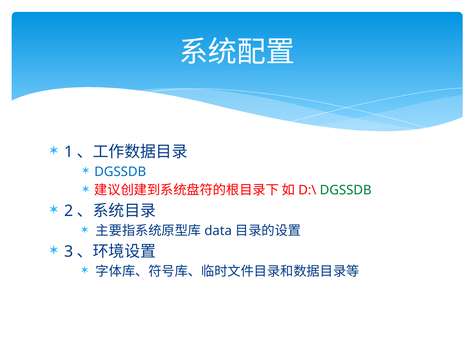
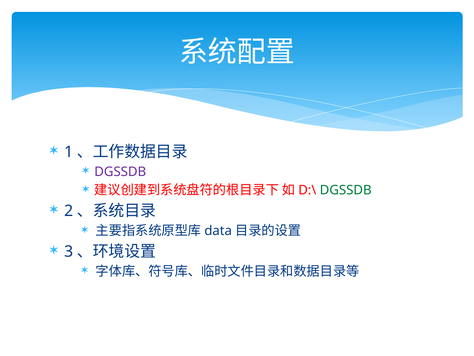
DGSSDB at (120, 171) colour: blue -> purple
